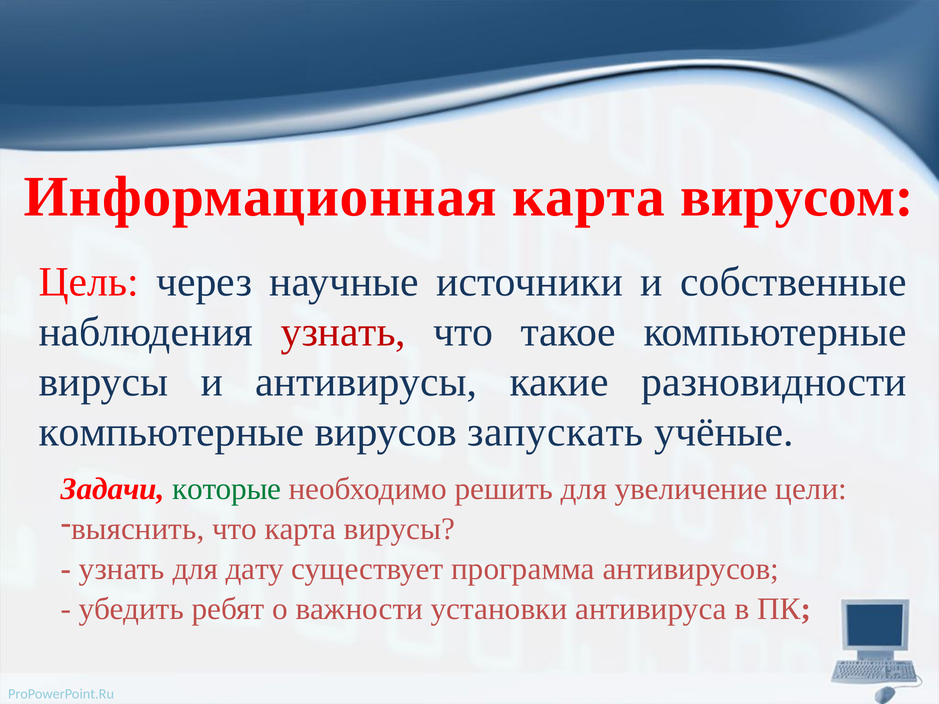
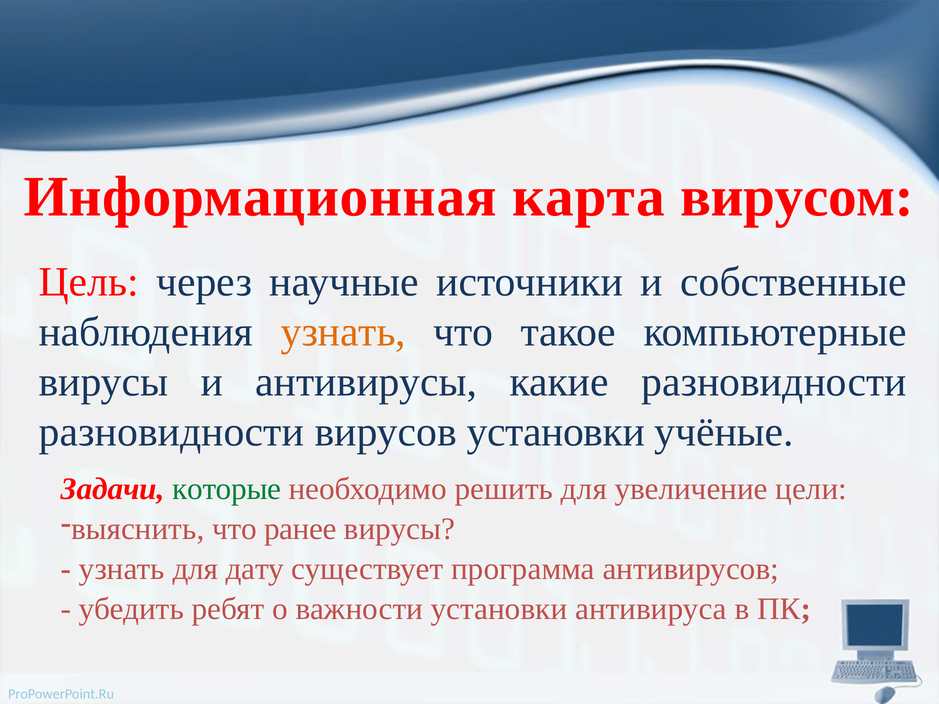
узнать at (343, 332) colour: red -> orange
компьютерные at (171, 432): компьютерные -> разновидности
вирусов запускать: запускать -> установки
что карта: карта -> ранее
